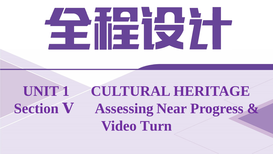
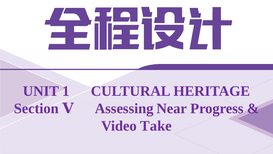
Turn: Turn -> Take
